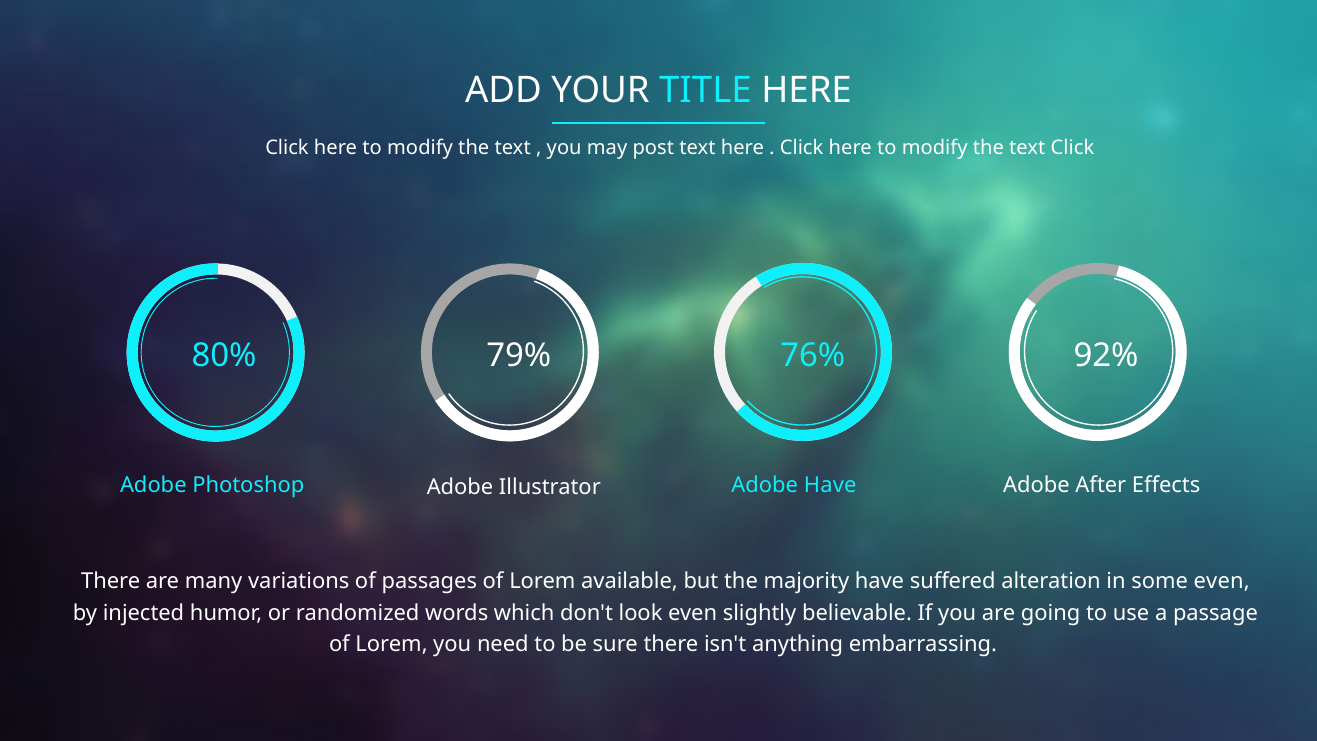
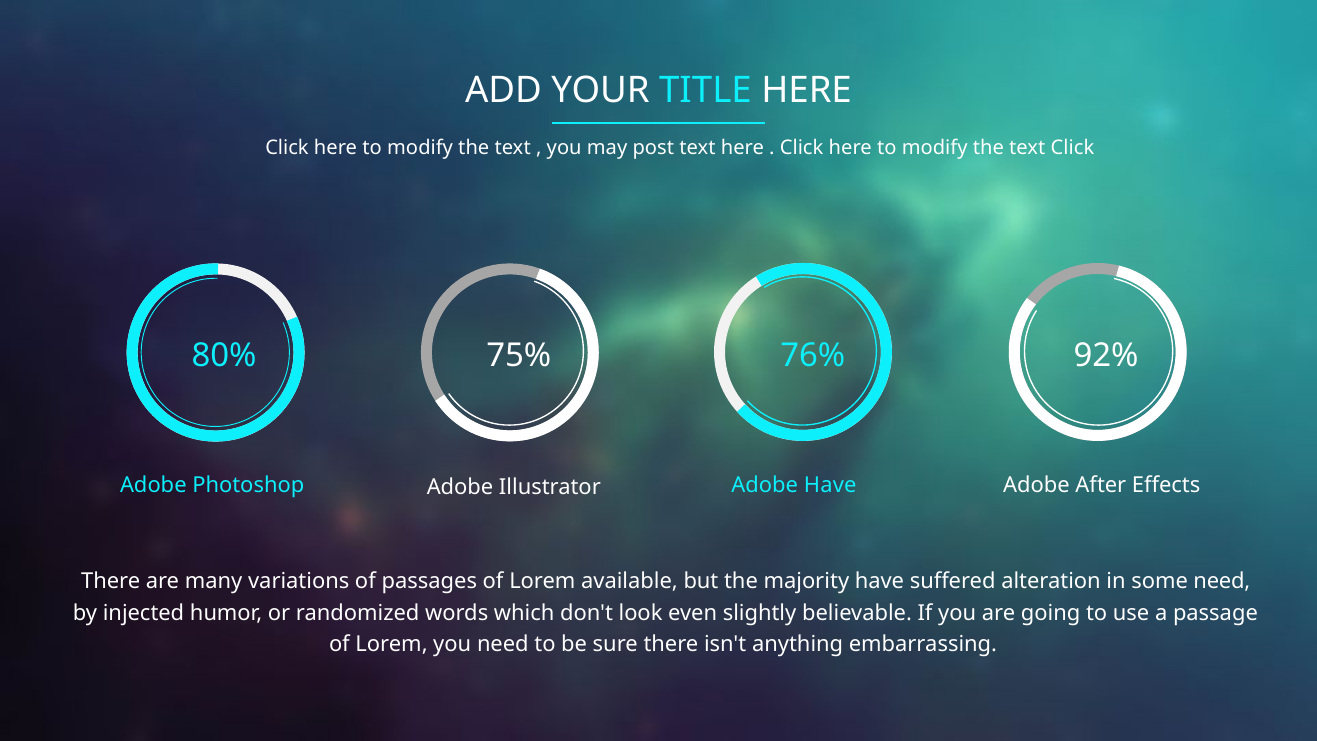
79%: 79% -> 75%
some even: even -> need
